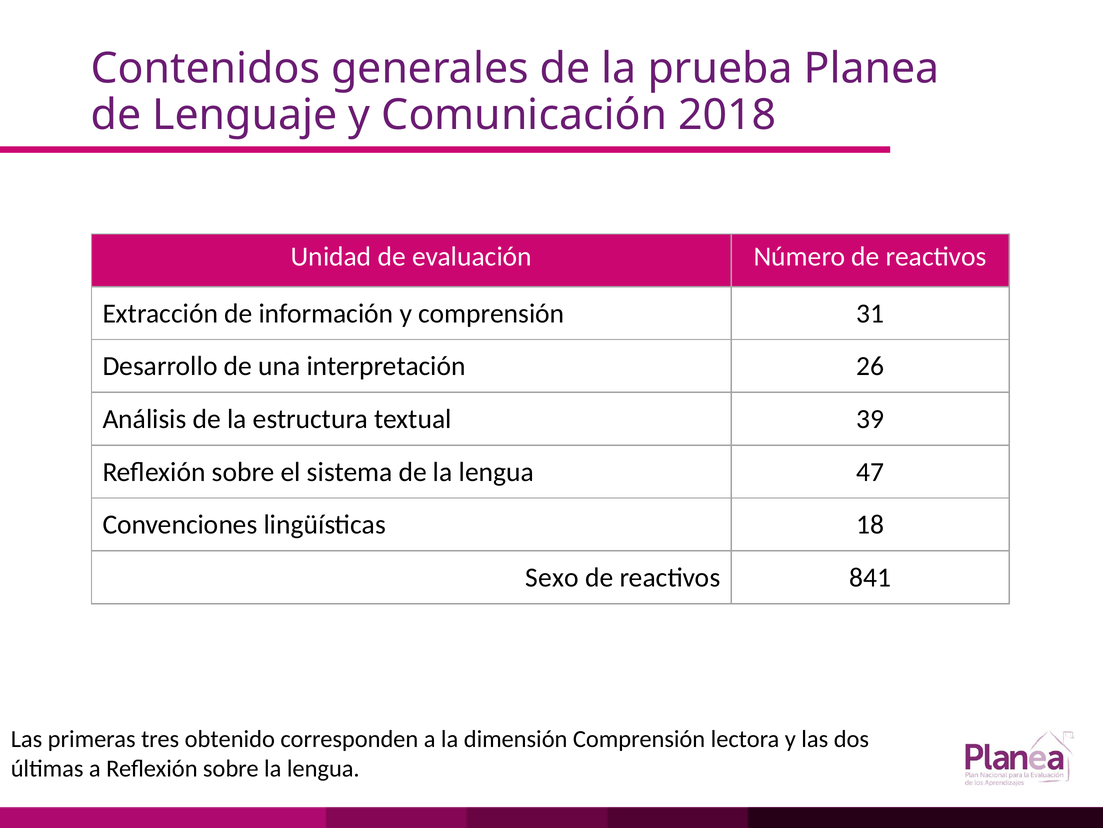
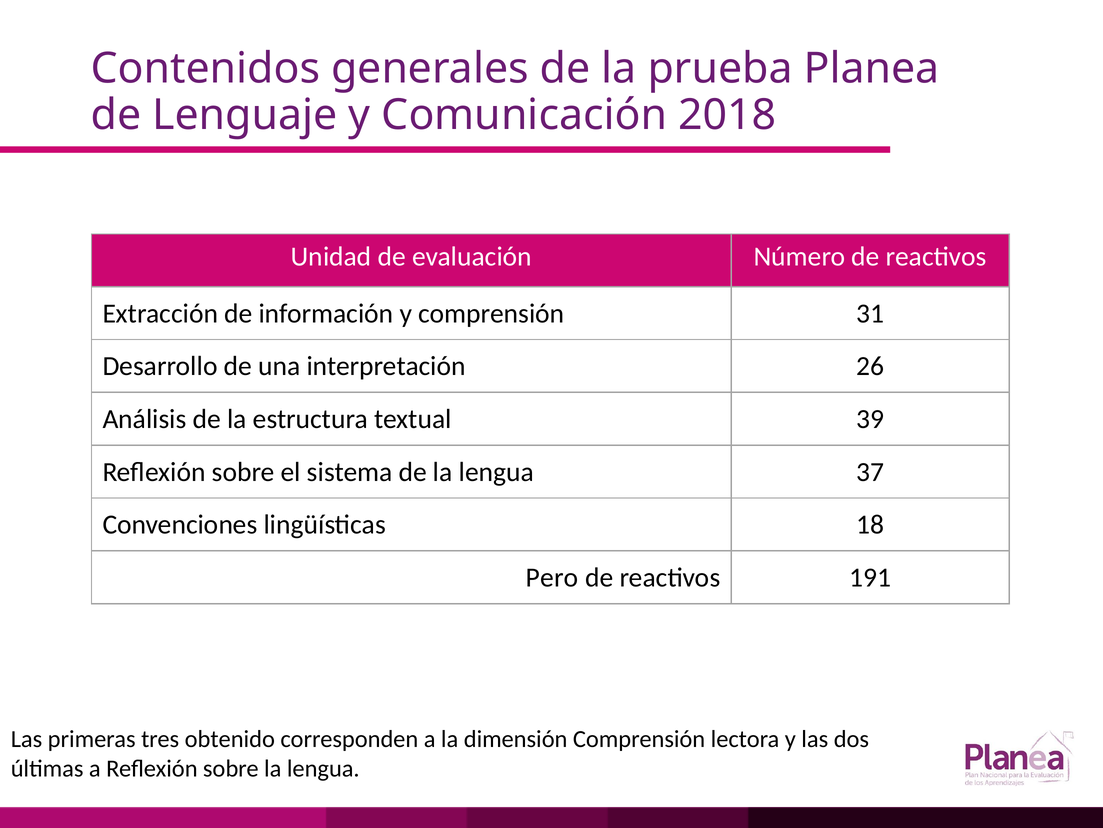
47: 47 -> 37
Sexo: Sexo -> Pero
841: 841 -> 191
